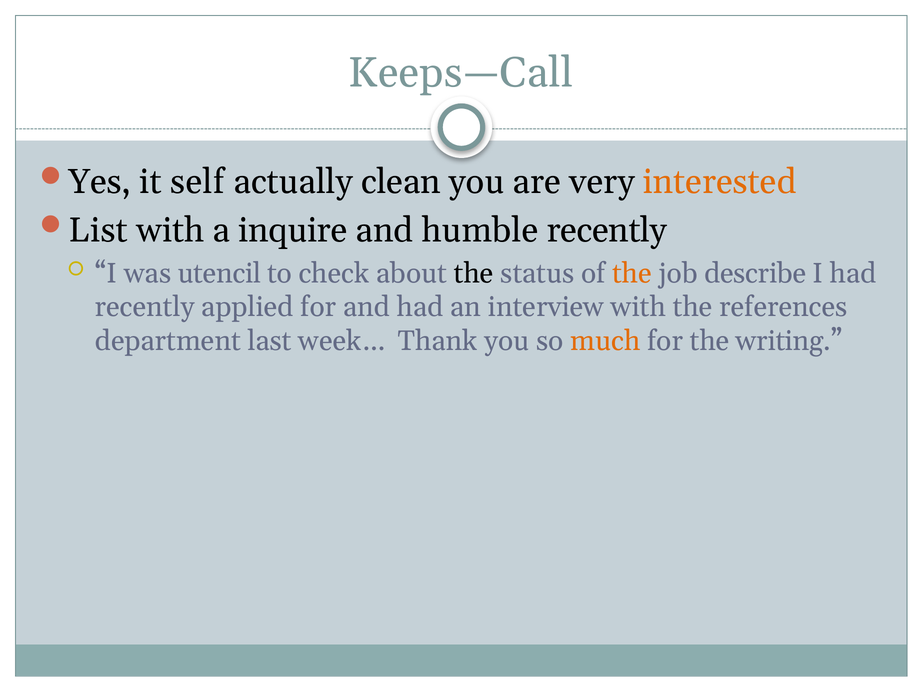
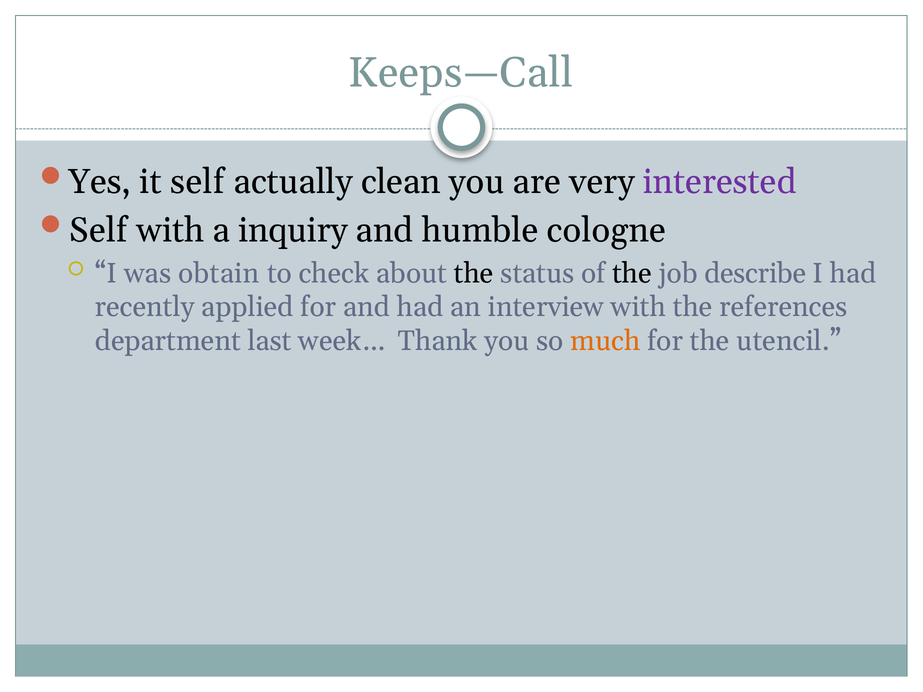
interested colour: orange -> purple
List at (98, 230): List -> Self
inquire: inquire -> inquiry
humble recently: recently -> cologne
utencil: utencil -> obtain
the at (632, 273) colour: orange -> black
writing: writing -> utencil
